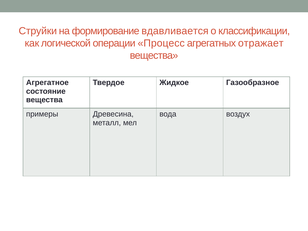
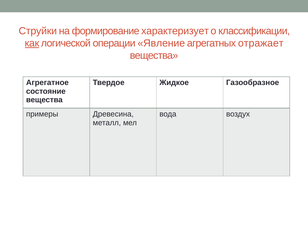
вдавливается: вдавливается -> характеризует
как underline: none -> present
Процесс: Процесс -> Явление
